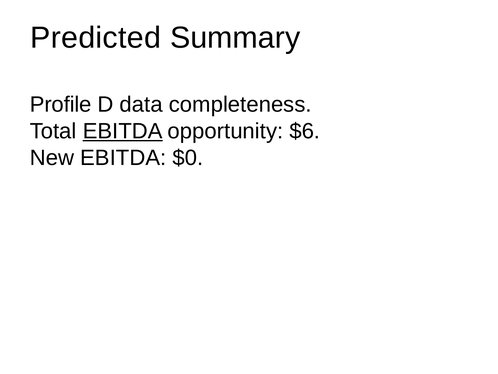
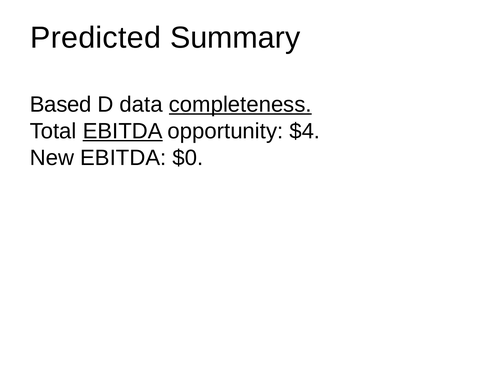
Profile: Profile -> Based
completeness underline: none -> present
$6: $6 -> $4
